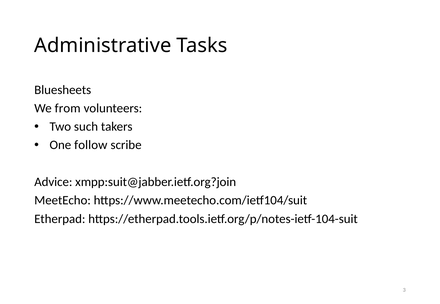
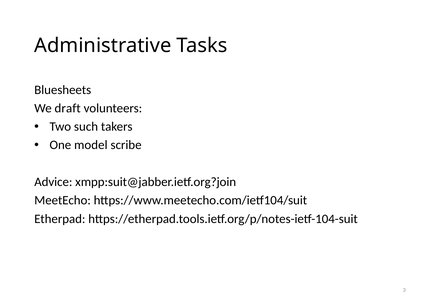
from: from -> draft
follow: follow -> model
